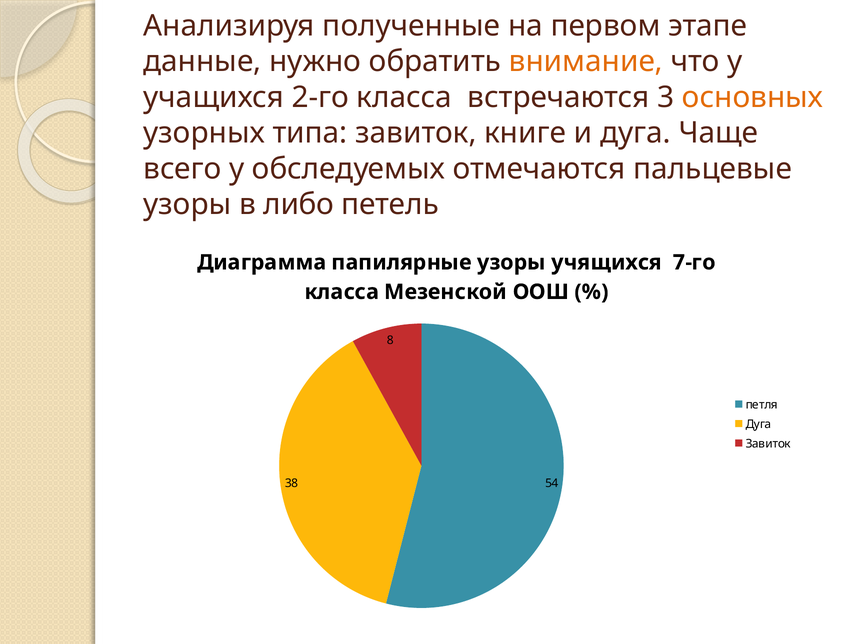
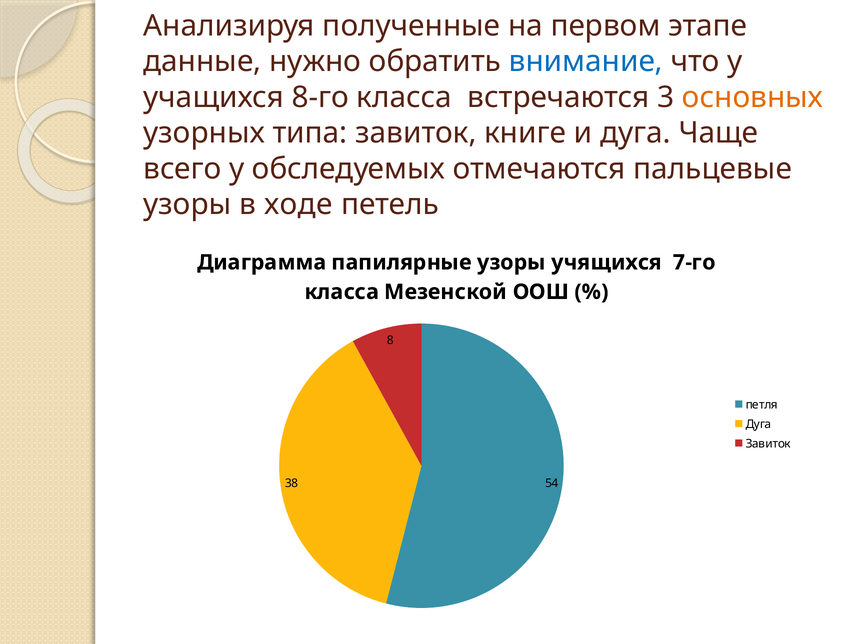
внимание colour: orange -> blue
2-го: 2-го -> 8-го
либо: либо -> ходе
